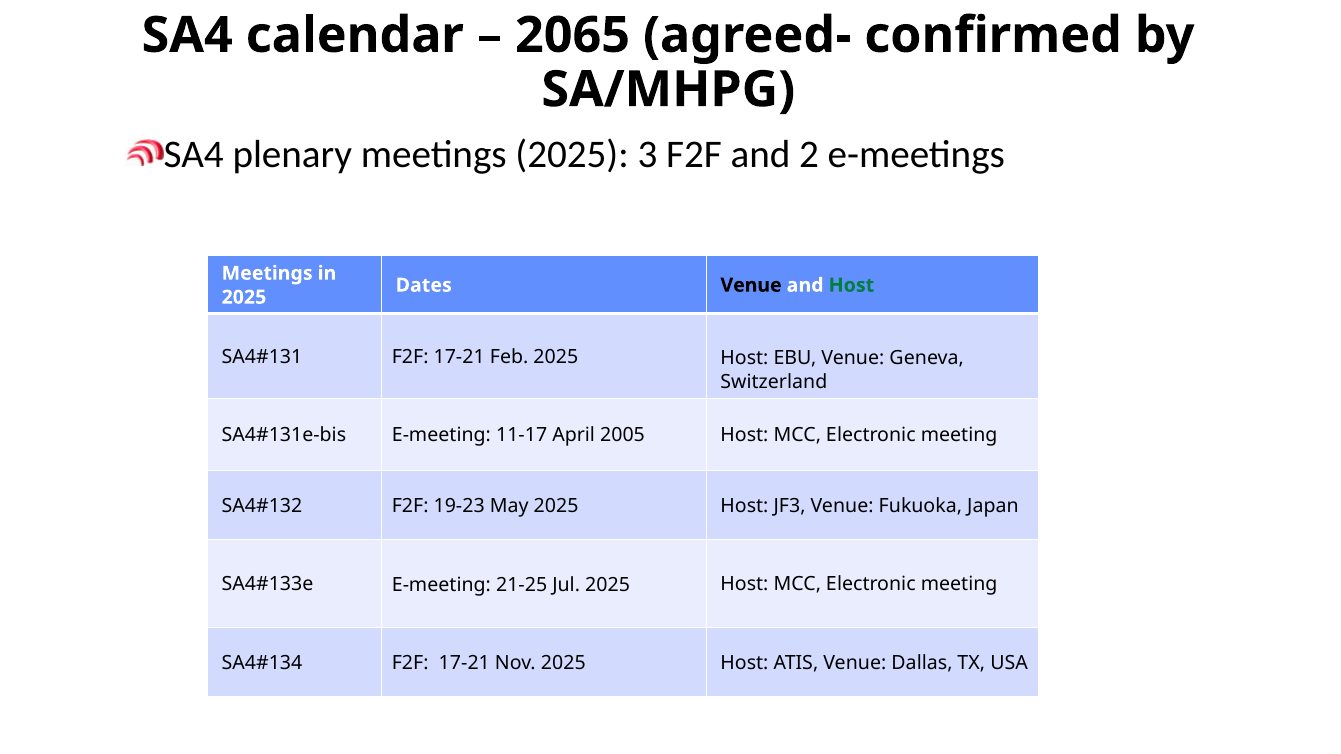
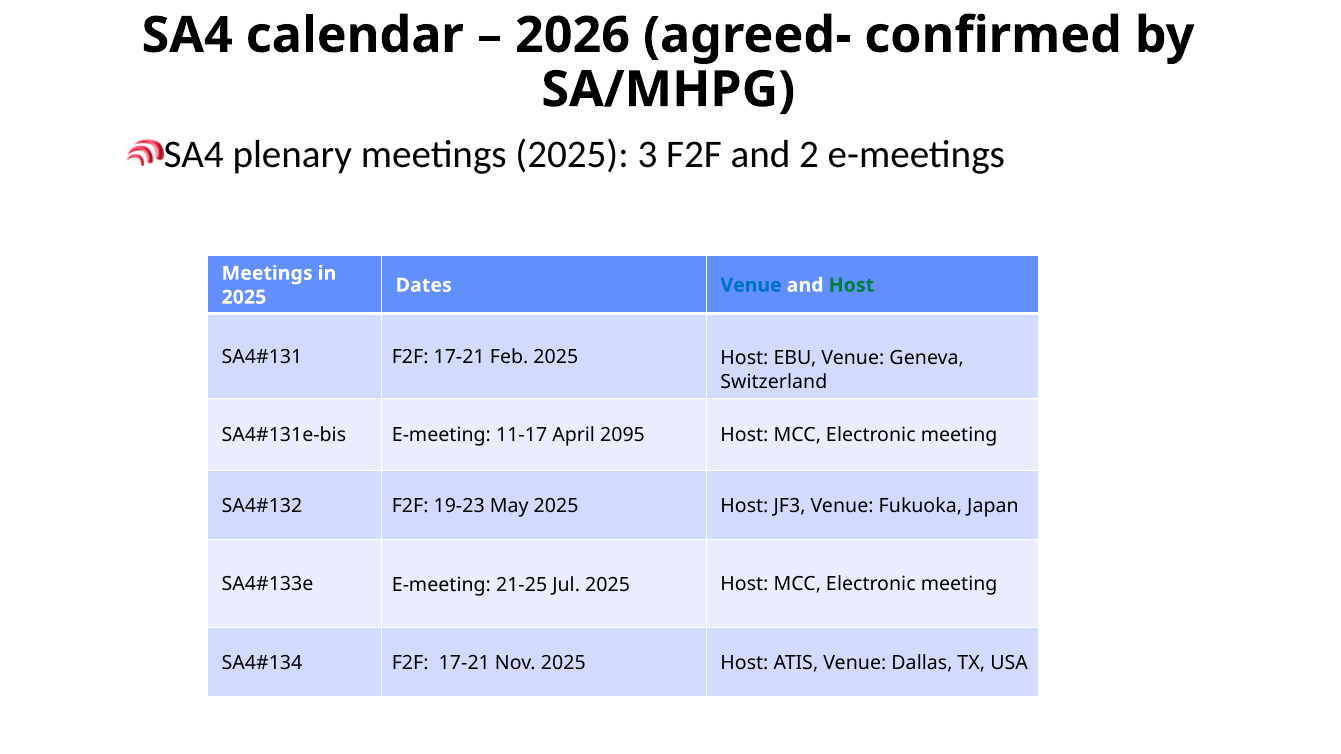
2065: 2065 -> 2026
Venue at (751, 285) colour: black -> blue
2005: 2005 -> 2095
